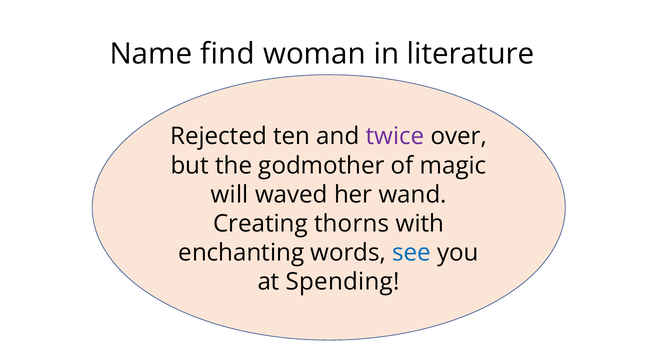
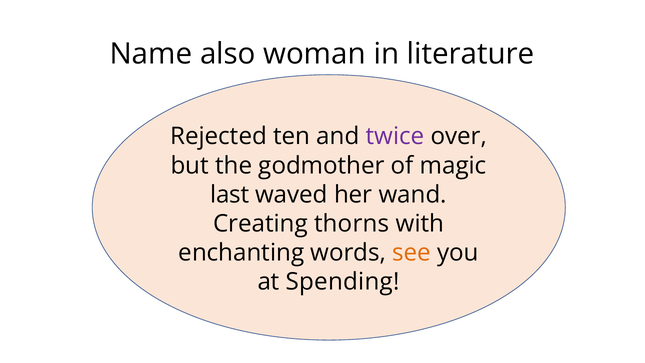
find: find -> also
will: will -> last
see colour: blue -> orange
